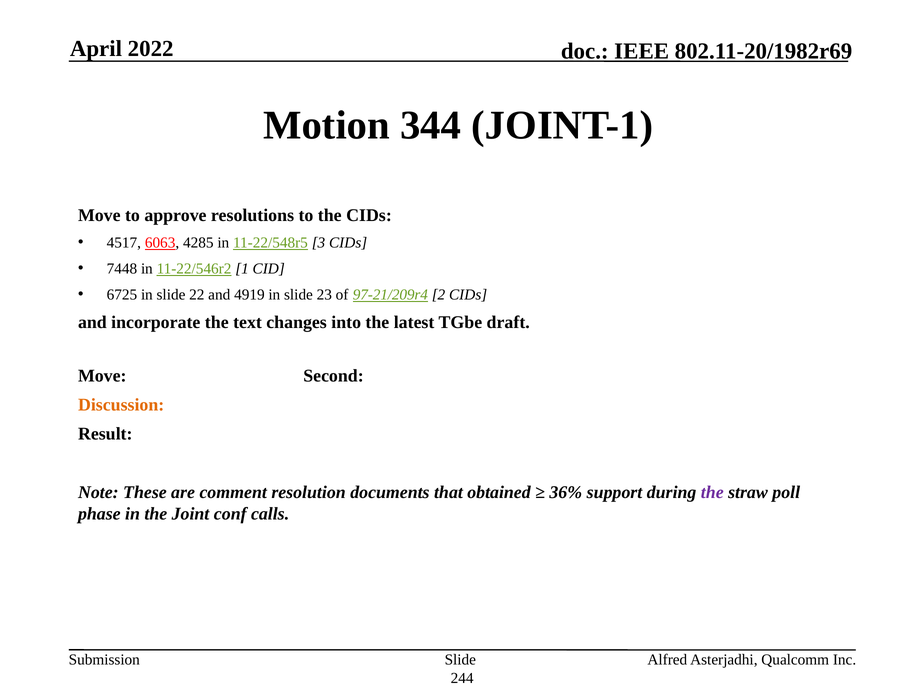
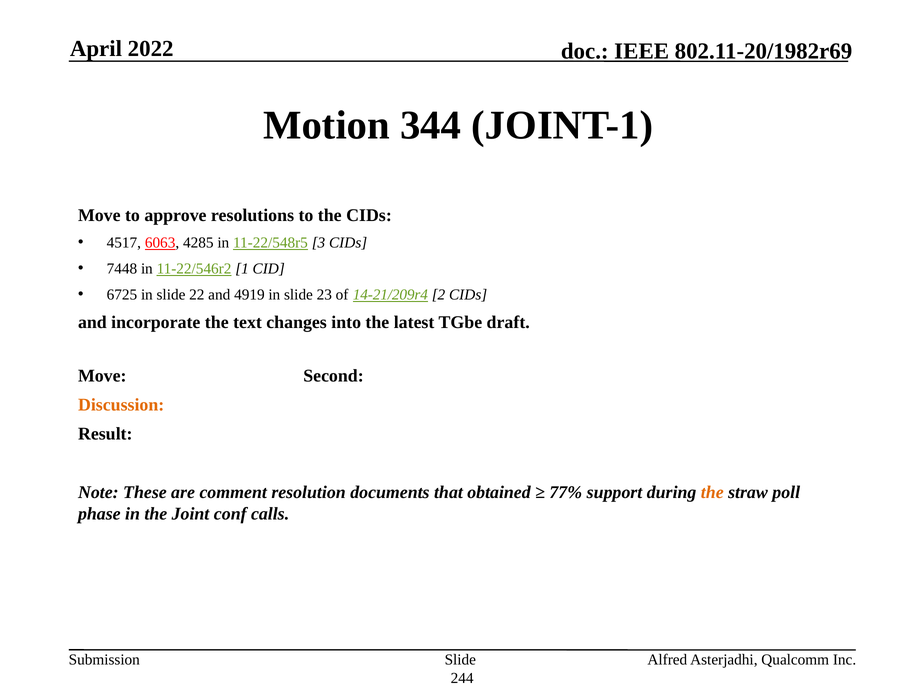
97-21/209r4: 97-21/209r4 -> 14-21/209r4
36%: 36% -> 77%
the at (712, 492) colour: purple -> orange
